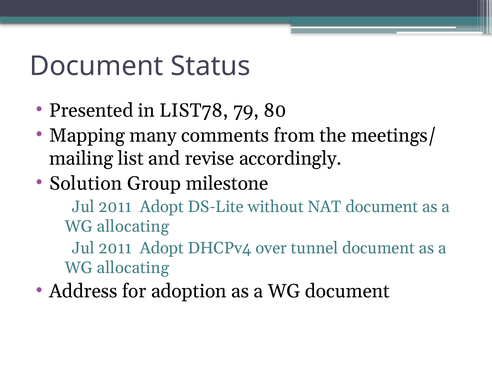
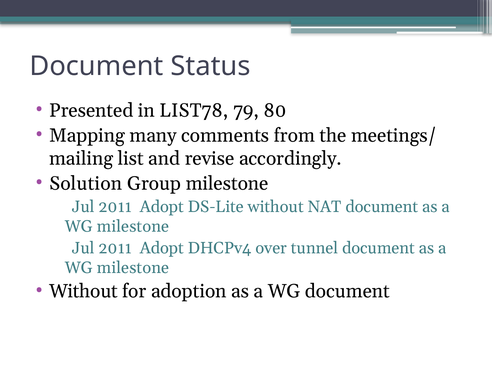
allocating at (133, 226): allocating -> milestone
allocating at (133, 268): allocating -> milestone
Address at (83, 291): Address -> Without
